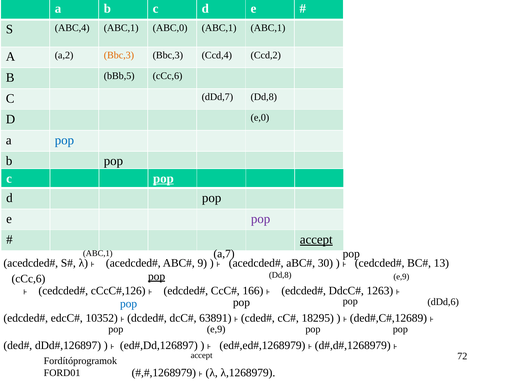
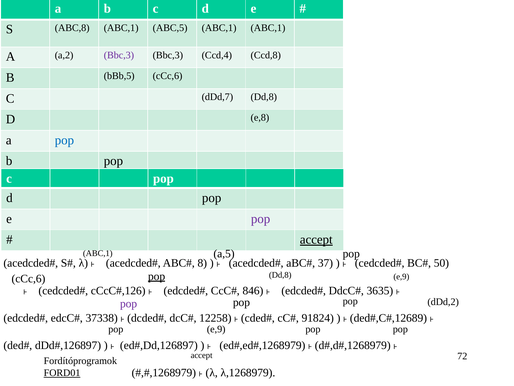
ABC,4: ABC,4 -> ABC,8
ABC,0: ABC,0 -> ABC,5
Bbc,3 at (119, 55) colour: orange -> purple
Ccd,2: Ccd,2 -> Ccd,8
e,0: e,0 -> e,8
pop at (163, 178) underline: present -> none
a,7: a,7 -> a,5
9: 9 -> 8
30: 30 -> 37
13: 13 -> 50
166: 166 -> 846
1263: 1263 -> 3635
pop at (129, 303) colour: blue -> purple
dDd,6: dDd,6 -> dDd,2
10352: 10352 -> 37338
63891: 63891 -> 12258
18295: 18295 -> 91824
FORD01 underline: none -> present
